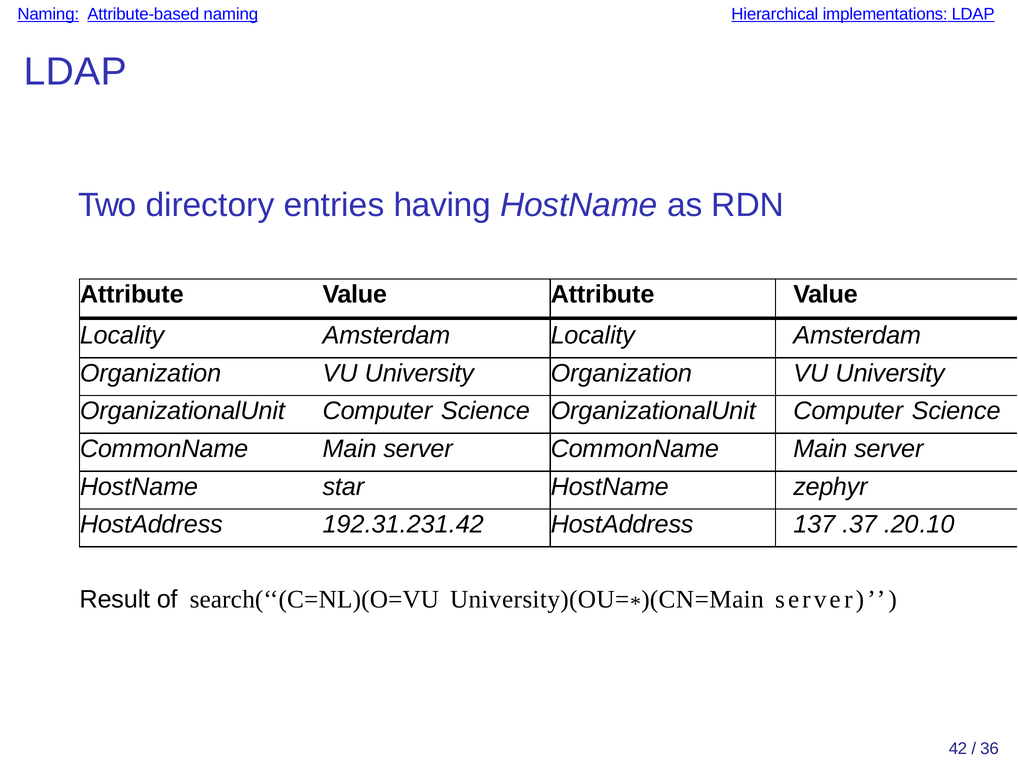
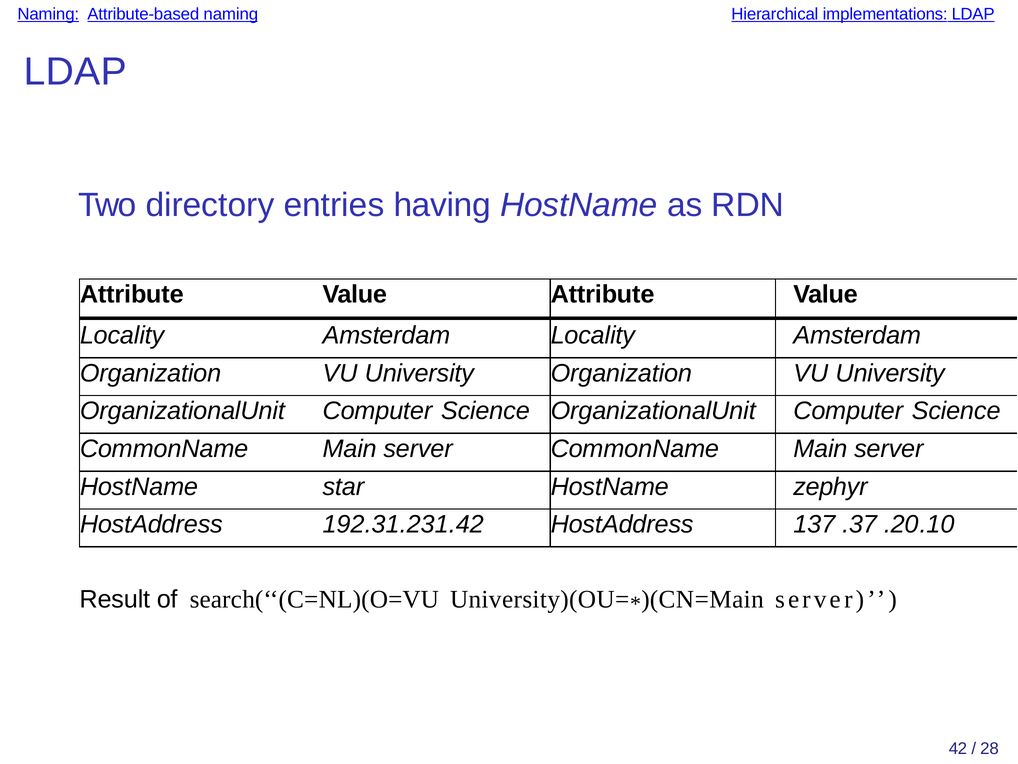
36: 36 -> 28
